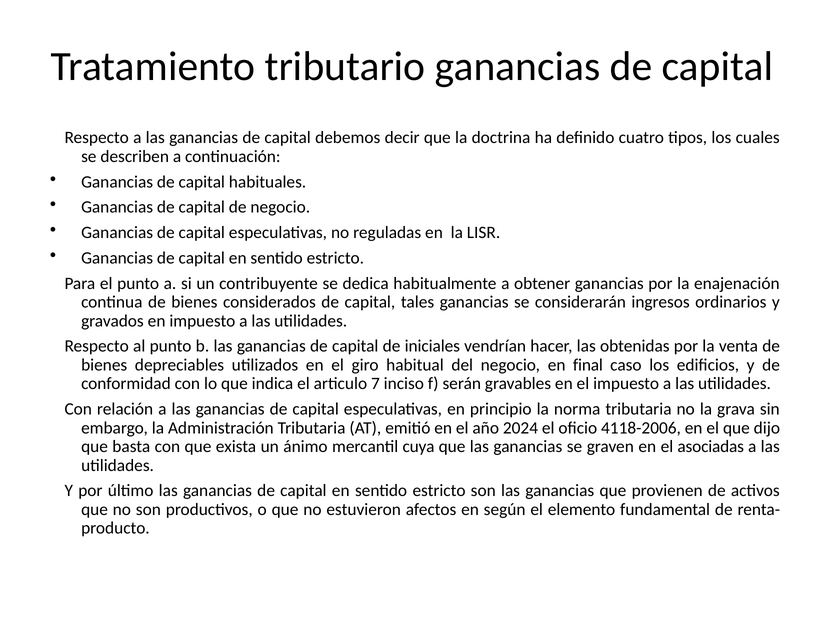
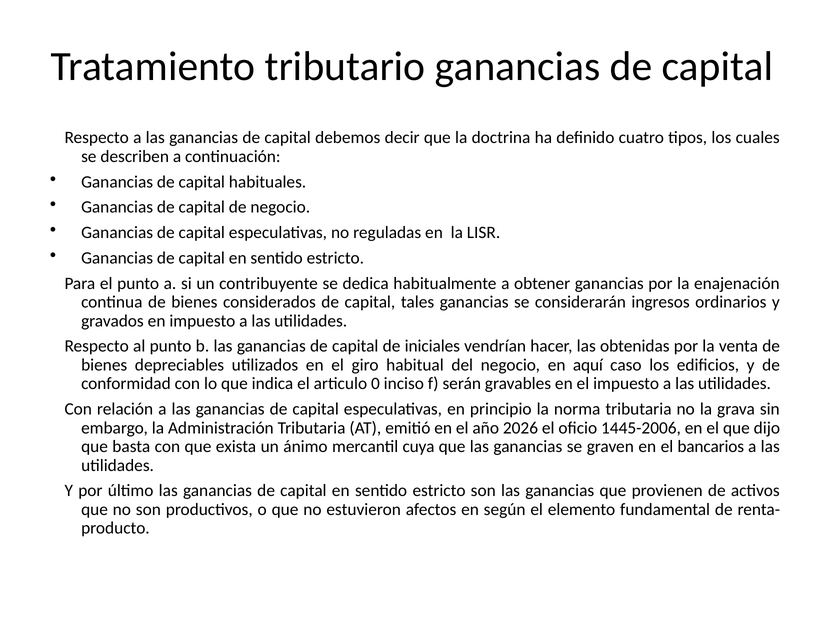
final: final -> aquí
7: 7 -> 0
2024: 2024 -> 2026
4118-2006: 4118-2006 -> 1445-2006
asociadas: asociadas -> bancarios
